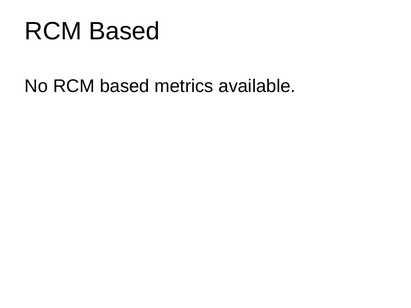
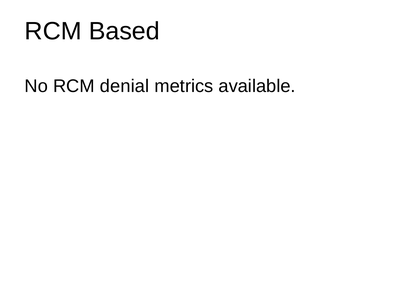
No RCM based: based -> denial
